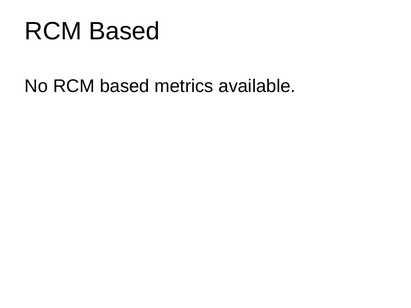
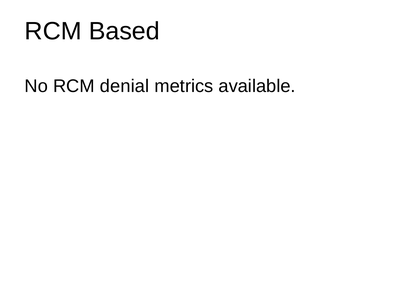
No RCM based: based -> denial
